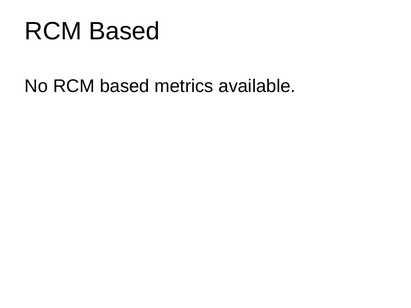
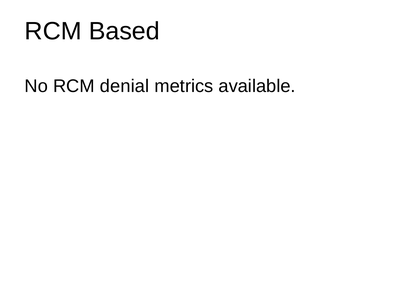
No RCM based: based -> denial
